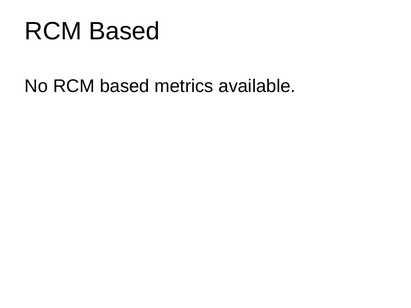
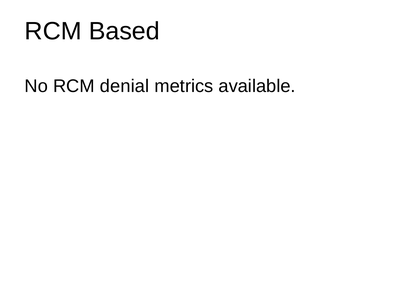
No RCM based: based -> denial
